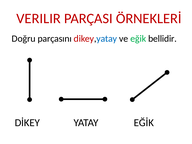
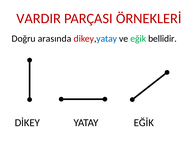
VERILIR: VERILIR -> VARDIR
parçasını: parçasını -> arasında
